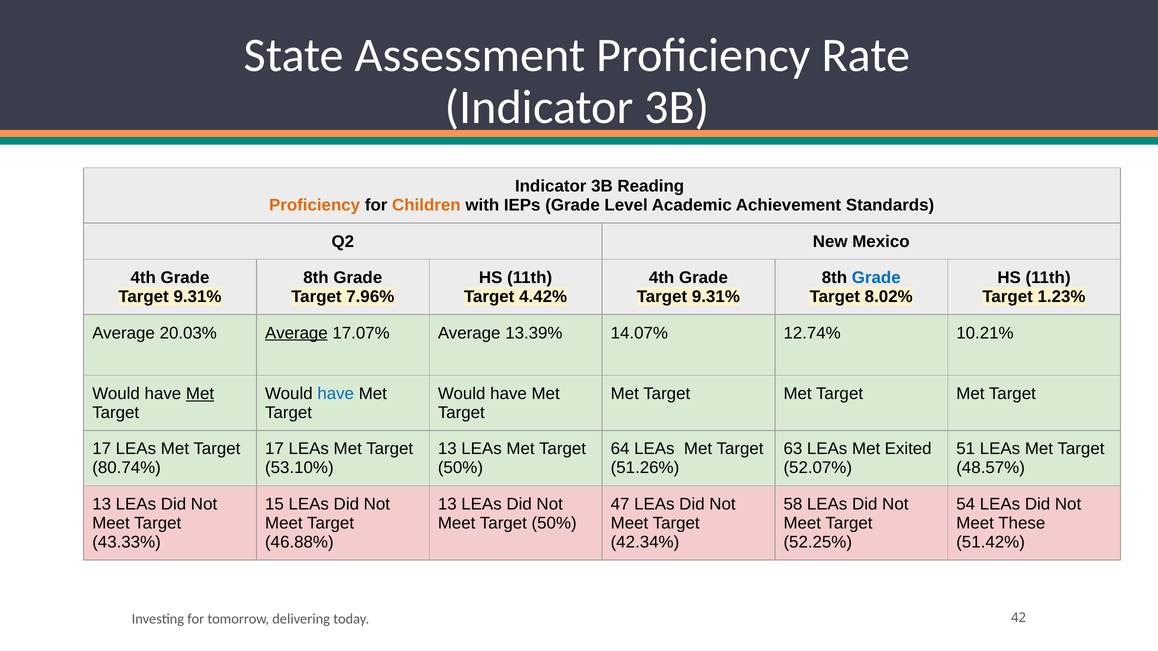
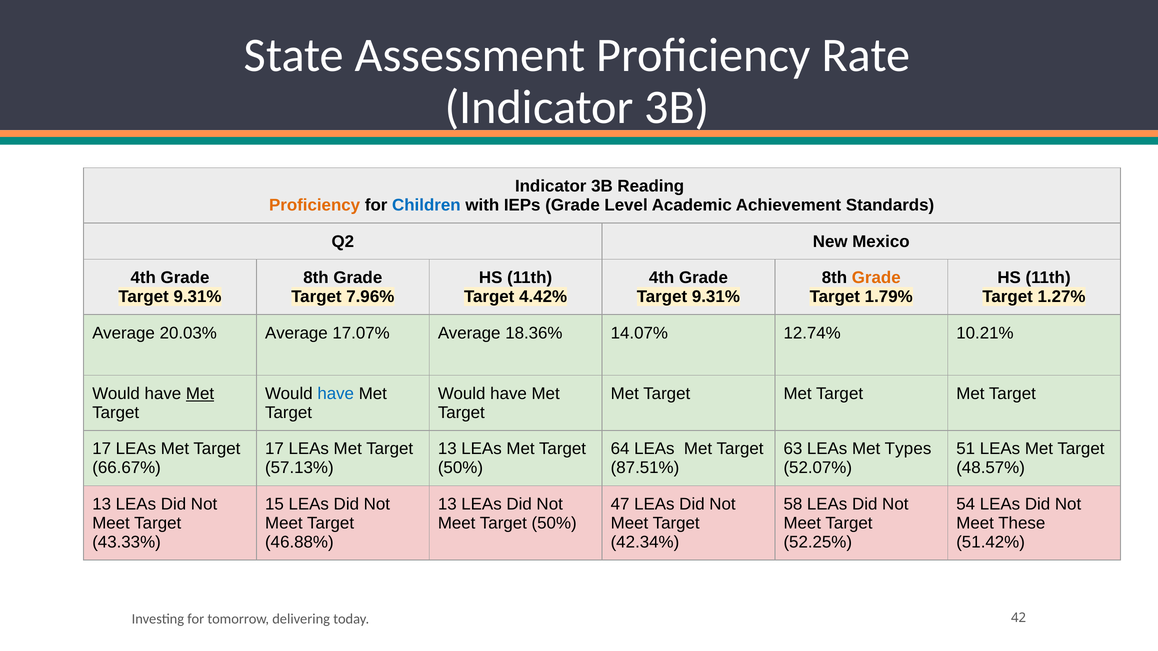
Children colour: orange -> blue
Grade at (876, 278) colour: blue -> orange
8.02%: 8.02% -> 1.79%
1.23%: 1.23% -> 1.27%
Average at (296, 333) underline: present -> none
13.39%: 13.39% -> 18.36%
Exited: Exited -> Types
80.74%: 80.74% -> 66.67%
53.10%: 53.10% -> 57.13%
51.26%: 51.26% -> 87.51%
